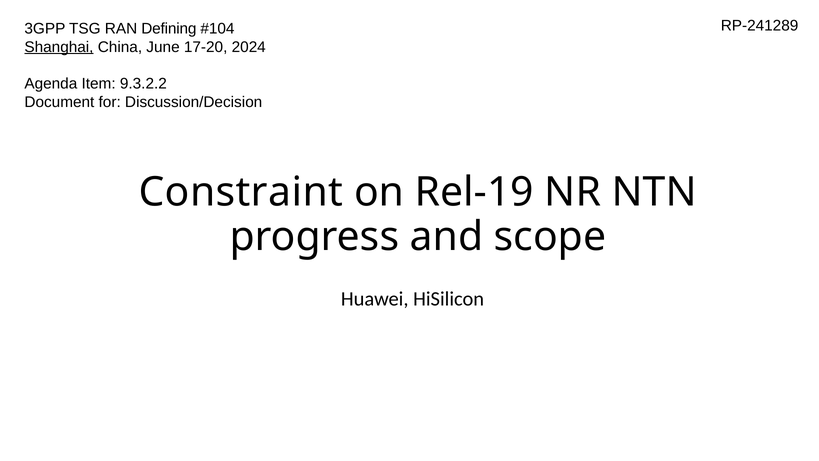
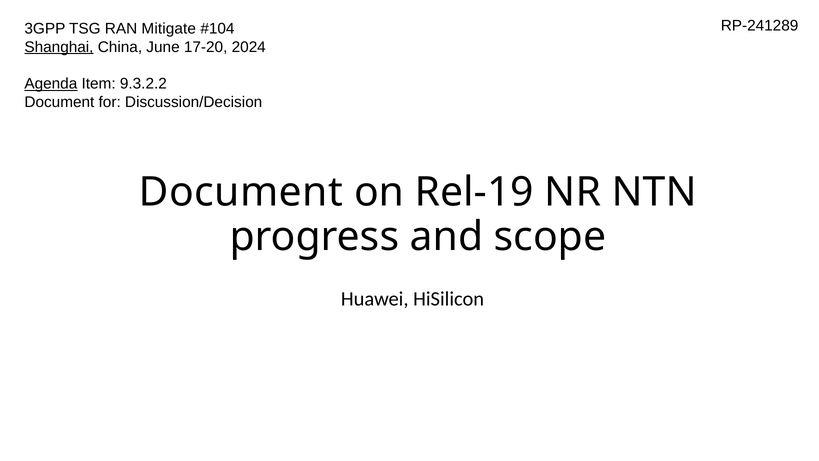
Defining: Defining -> Mitigate
Agenda underline: none -> present
Constraint at (241, 192): Constraint -> Document
